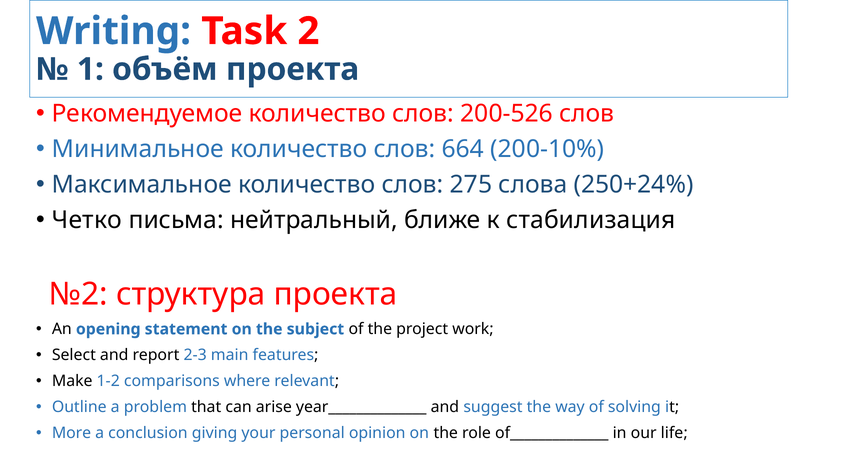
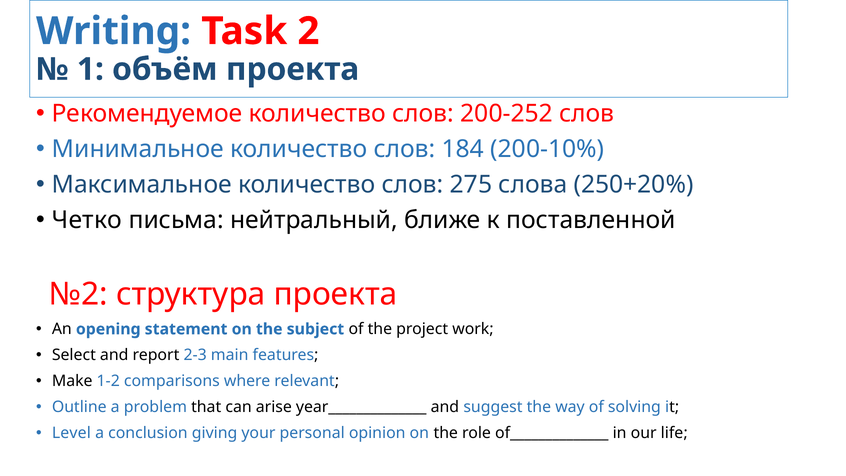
200-526: 200-526 -> 200-252
664: 664 -> 184
250+24%: 250+24% -> 250+20%
стабилизация: стабилизация -> поставленной
More: More -> Level
